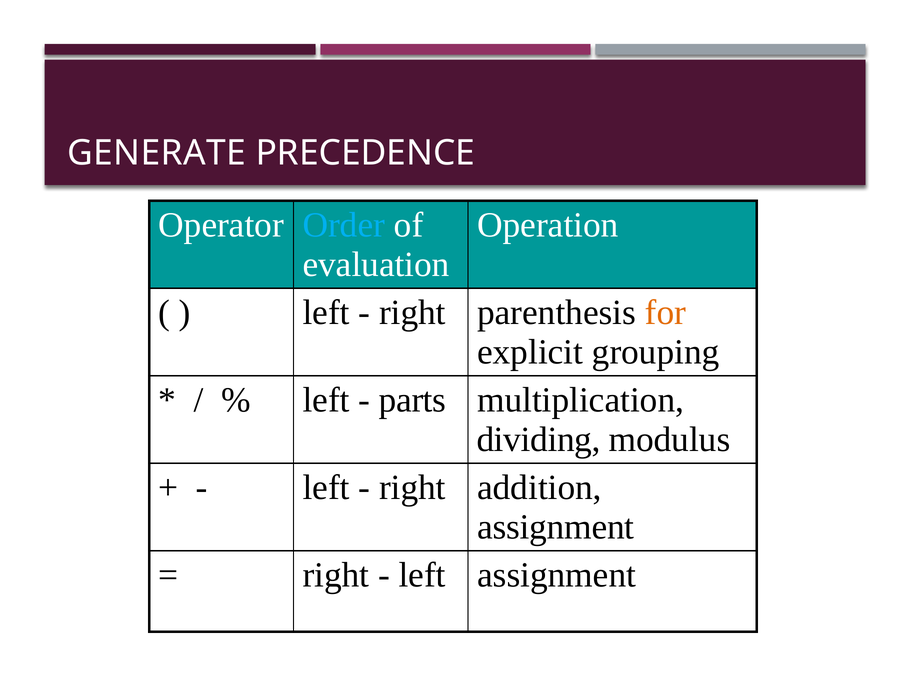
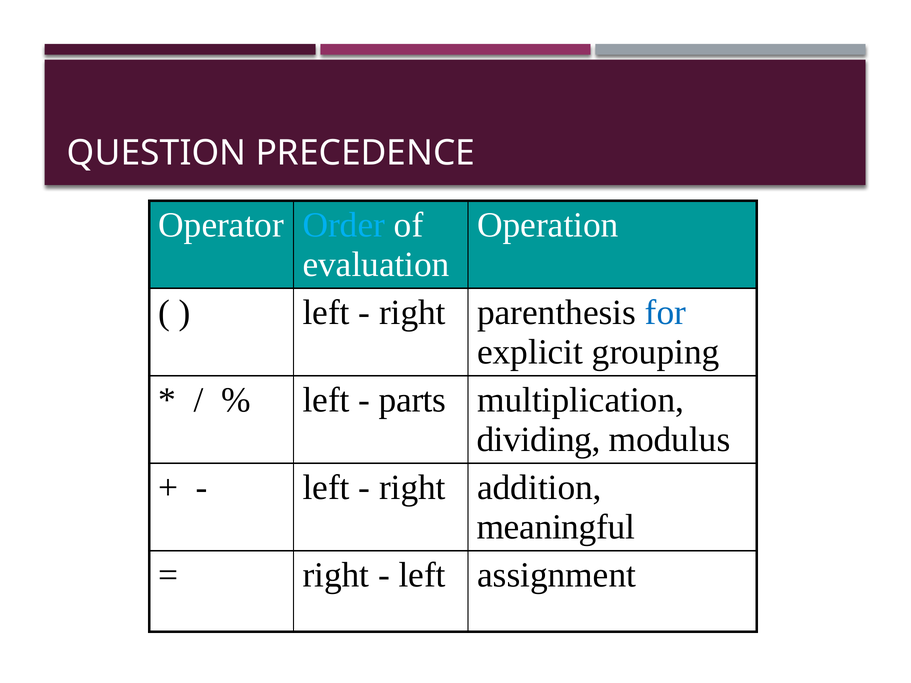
GENERATE: GENERATE -> QUESTION
for colour: orange -> blue
assignment at (556, 527): assignment -> meaningful
